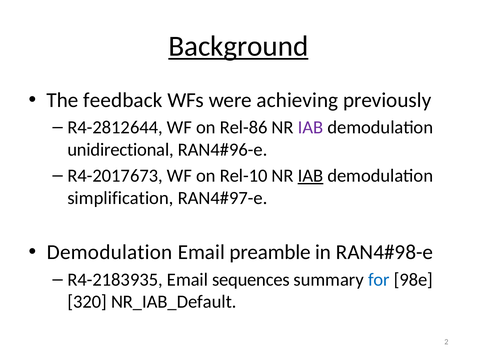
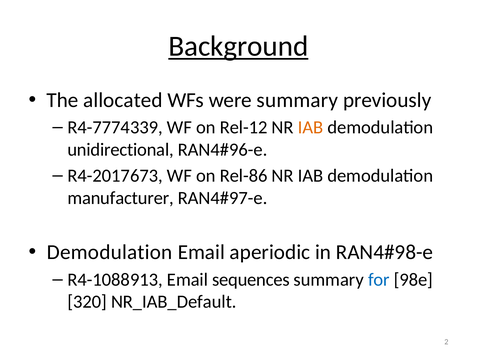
feedback: feedback -> allocated
were achieving: achieving -> summary
R4-2812644: R4-2812644 -> R4-7774339
Rel-86: Rel-86 -> Rel-12
IAB at (310, 127) colour: purple -> orange
Rel-10: Rel-10 -> Rel-86
IAB at (310, 176) underline: present -> none
simplification: simplification -> manufacturer
preamble: preamble -> aperiodic
R4-2183935: R4-2183935 -> R4-1088913
